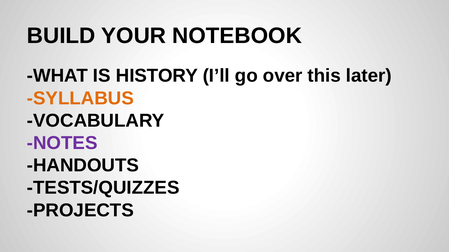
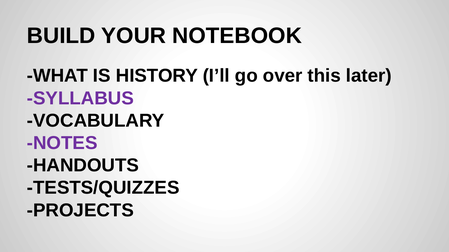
SYLLABUS colour: orange -> purple
